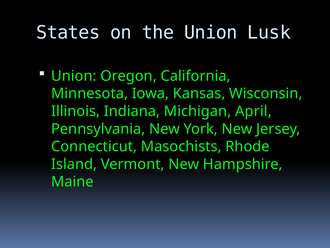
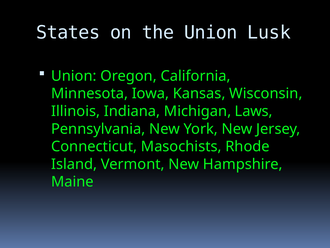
April: April -> Laws
